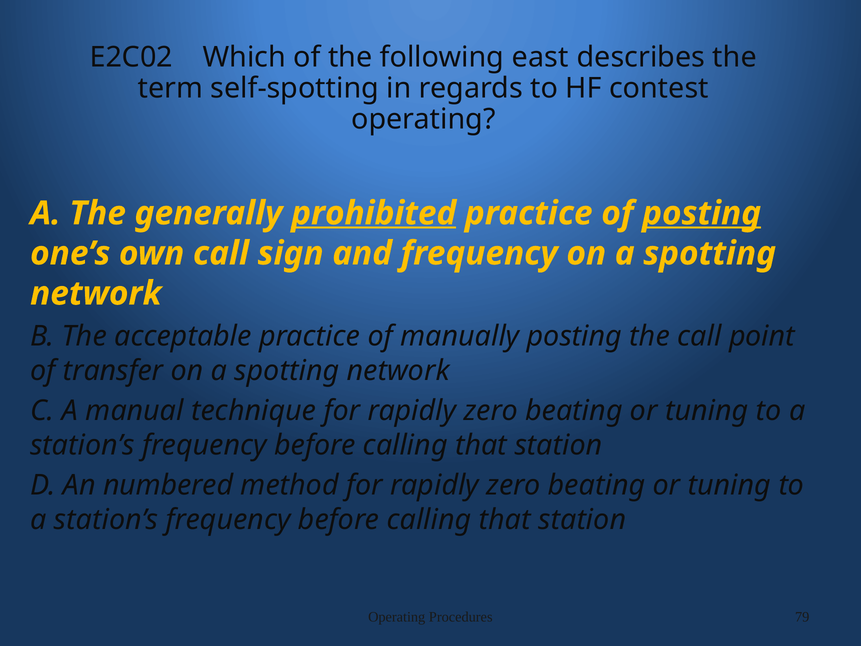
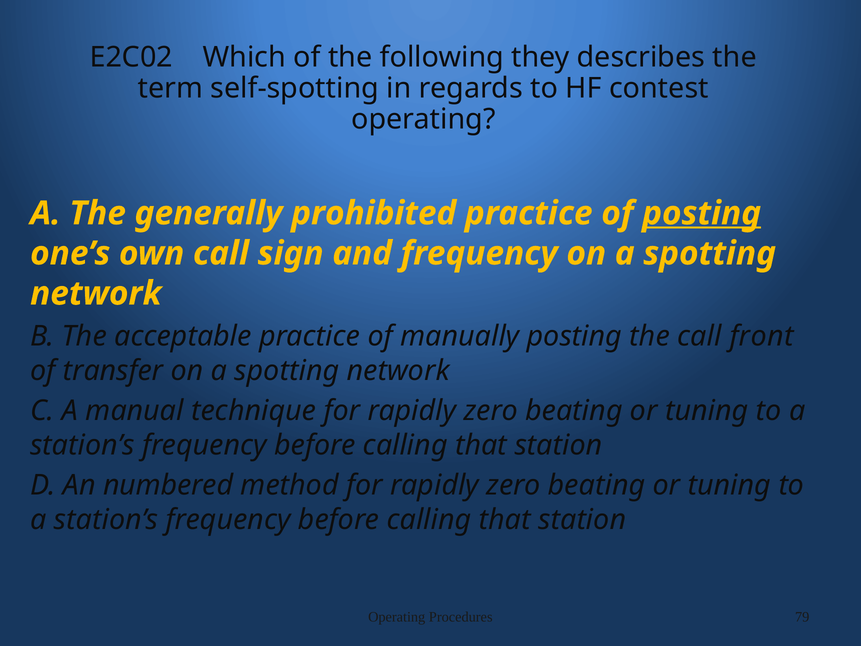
east: east -> they
prohibited underline: present -> none
point: point -> front
